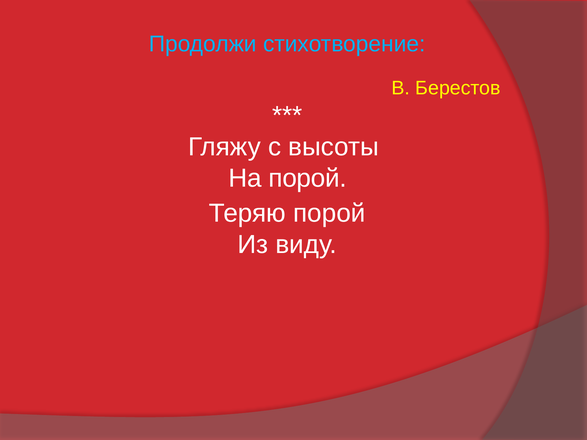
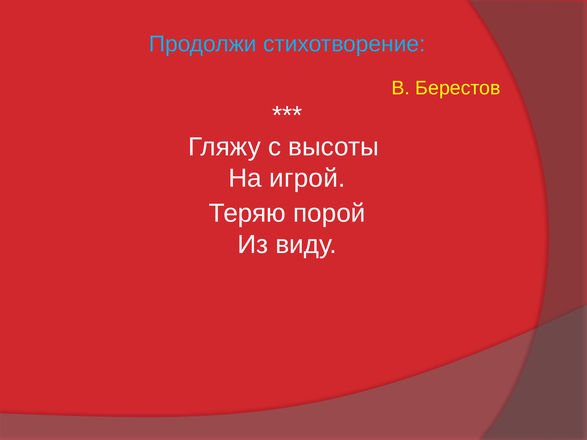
На порой: порой -> игрой
